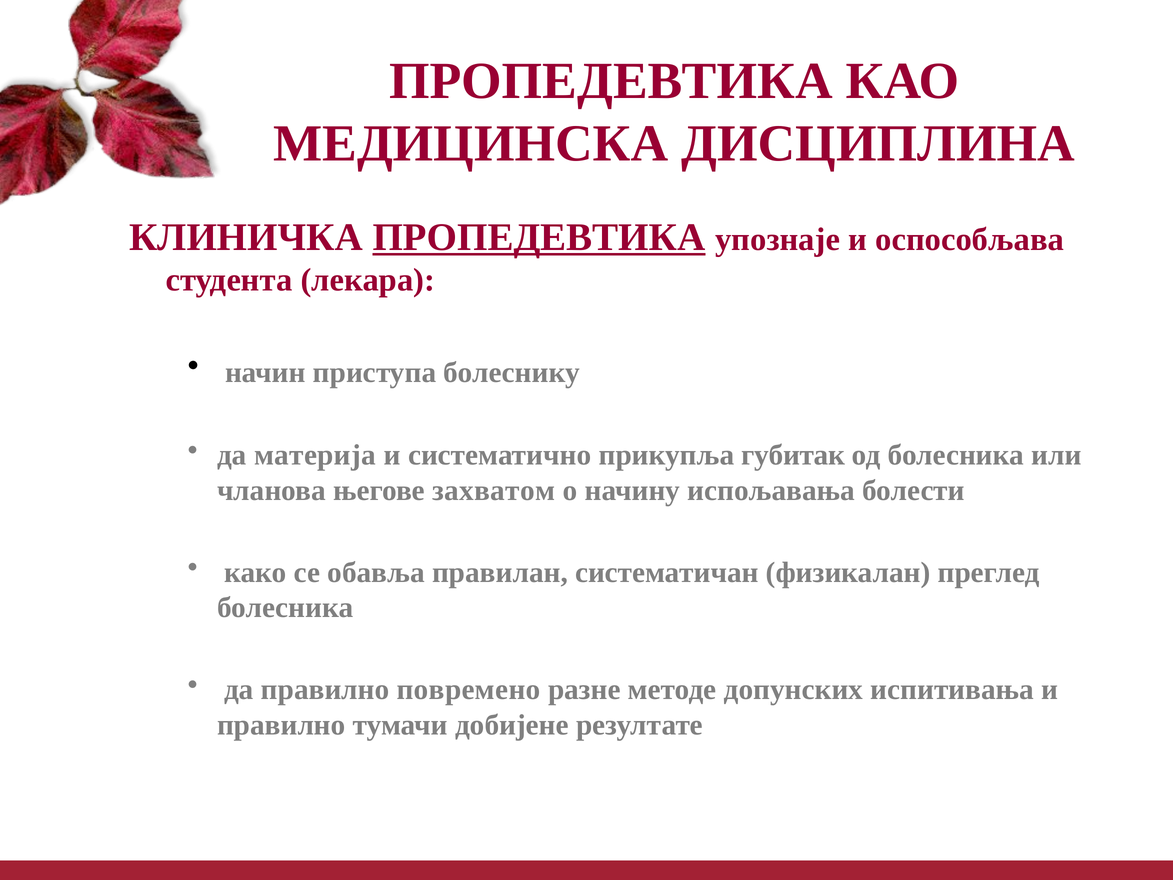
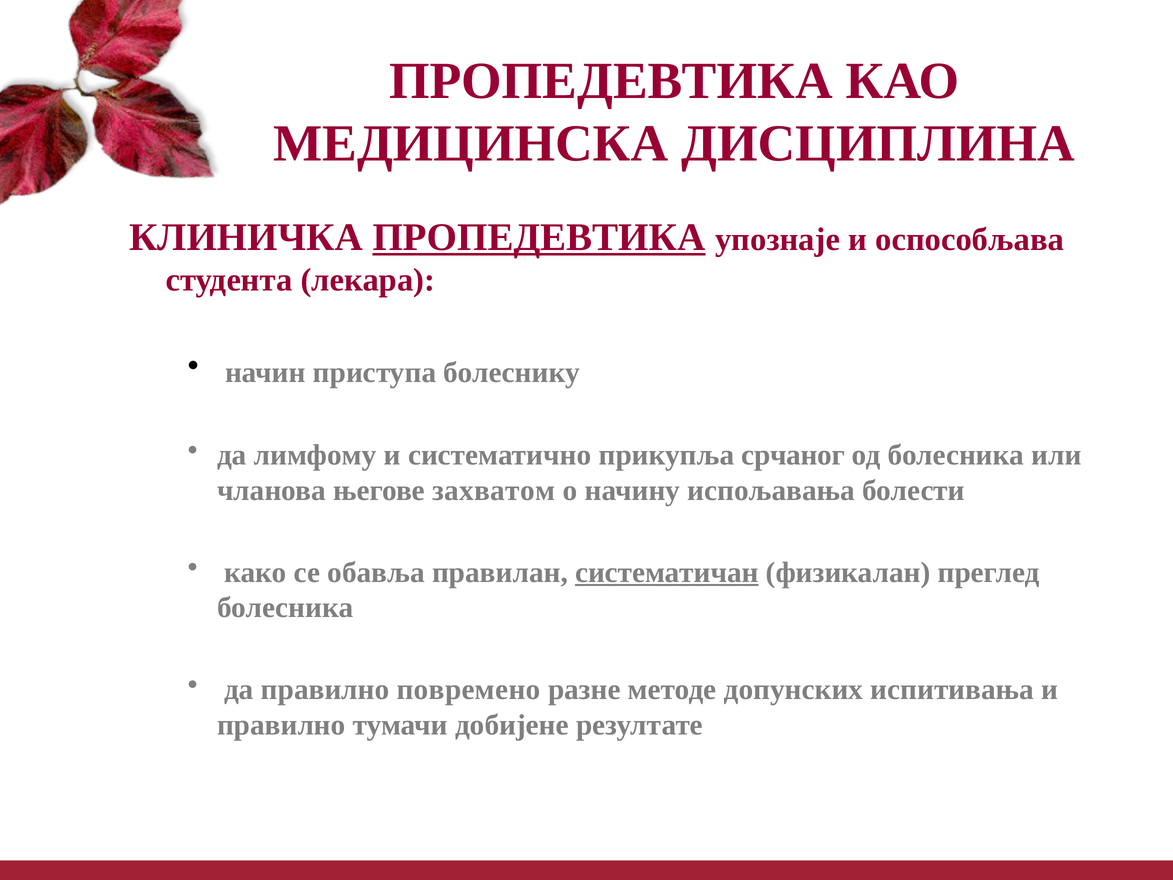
материја: материја -> лимфому
губитак: губитак -> срчаног
систематичан underline: none -> present
